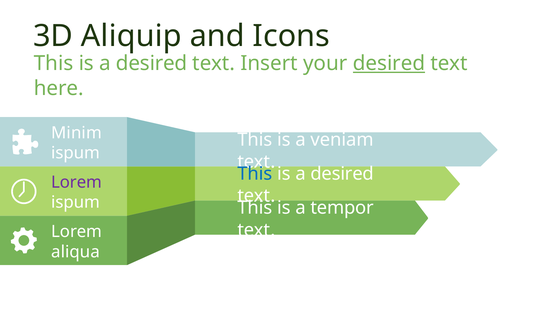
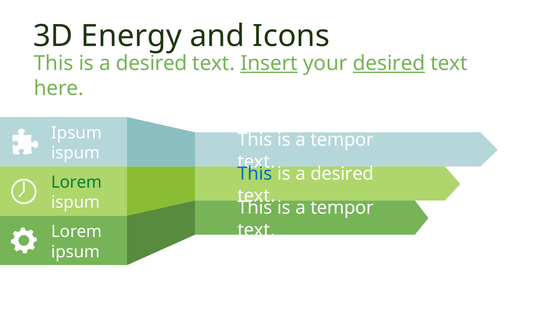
Aliquip: Aliquip -> Energy
Insert underline: none -> present
Minim at (76, 133): Minim -> Ipsum
veniam at (342, 139): veniam -> tempor
Lorem at (77, 182) colour: purple -> green
aliqua at (76, 251): aliqua -> ipsum
